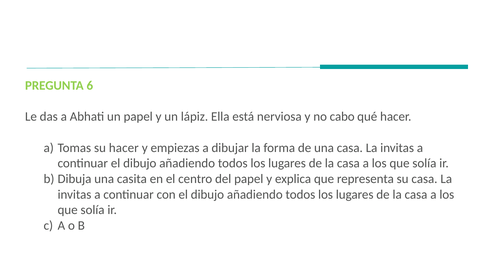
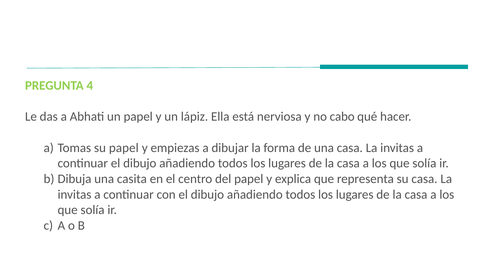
6: 6 -> 4
su hacer: hacer -> papel
